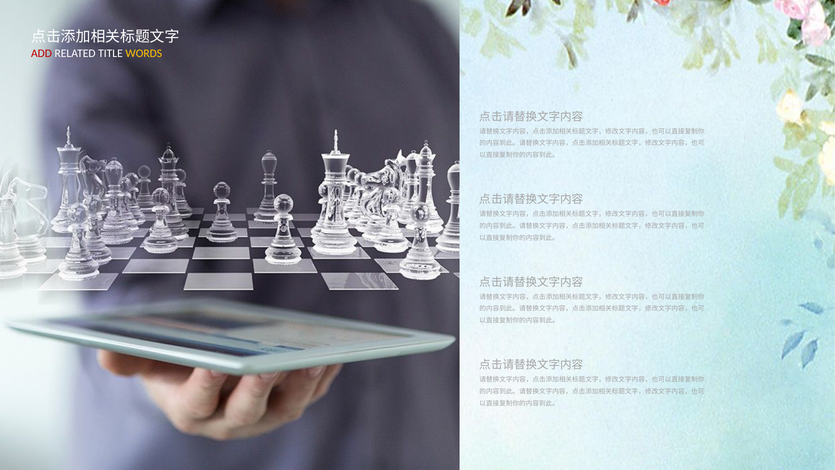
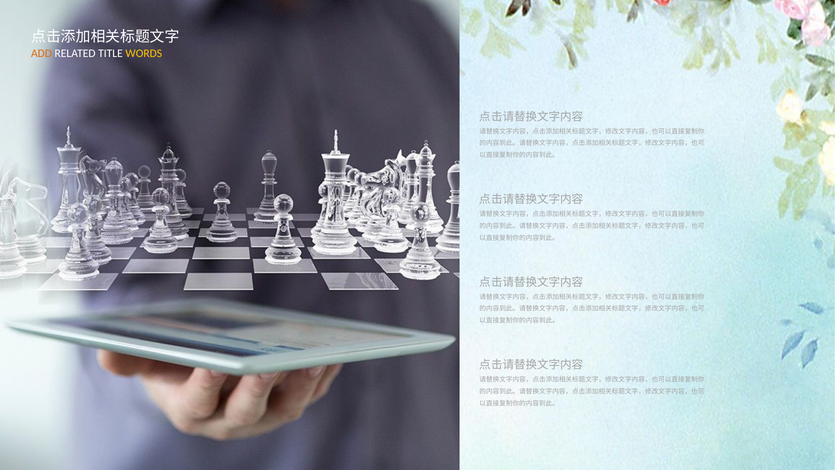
ADD colour: red -> orange
